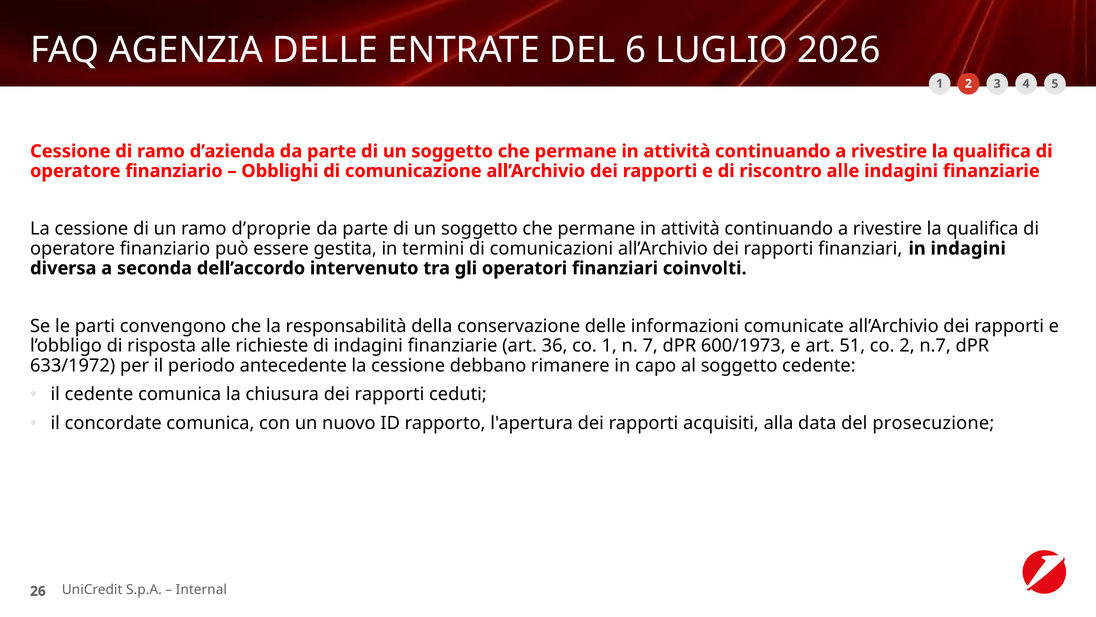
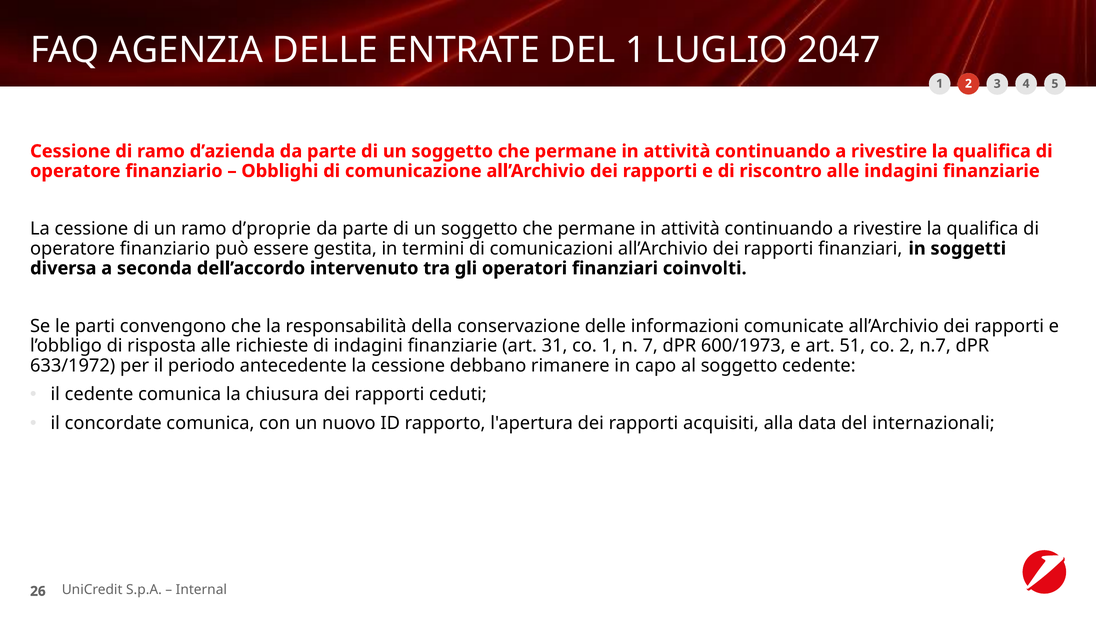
DEL 6: 6 -> 1
2026: 2026 -> 2047
in indagini: indagini -> soggetti
36: 36 -> 31
prosecuzione: prosecuzione -> internazionali
